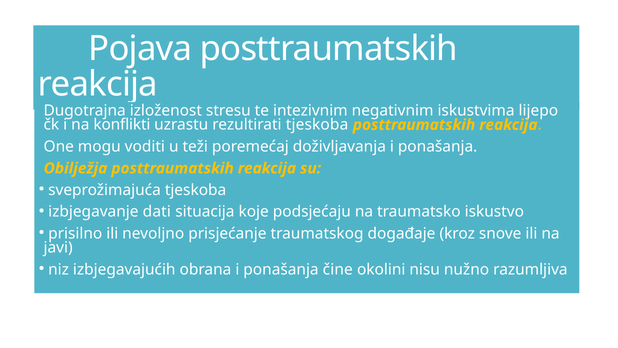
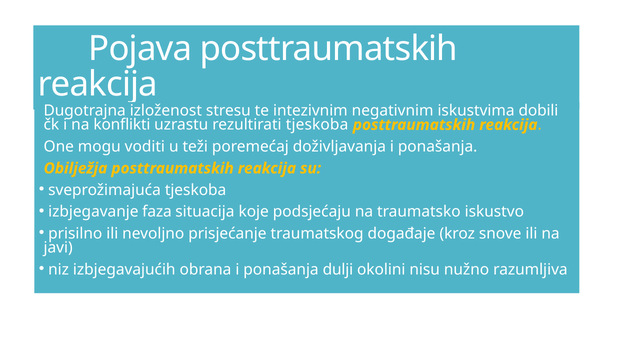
lijepo: lijepo -> dobili
dati: dati -> faza
čine: čine -> dulji
